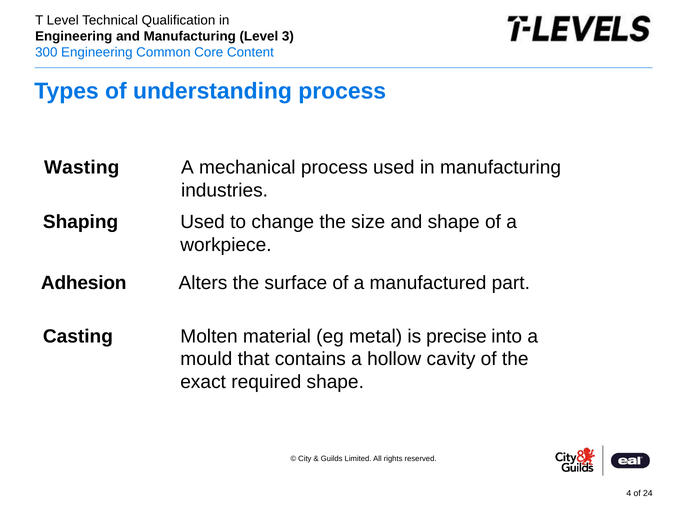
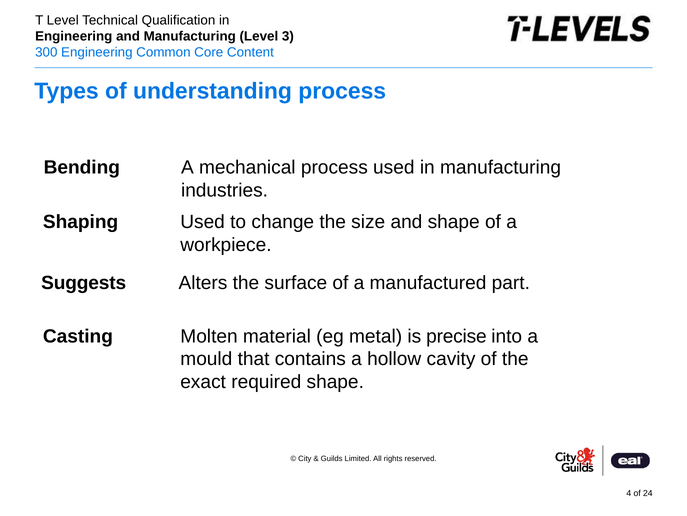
Wasting: Wasting -> Bending
Adhesion: Adhesion -> Suggests
